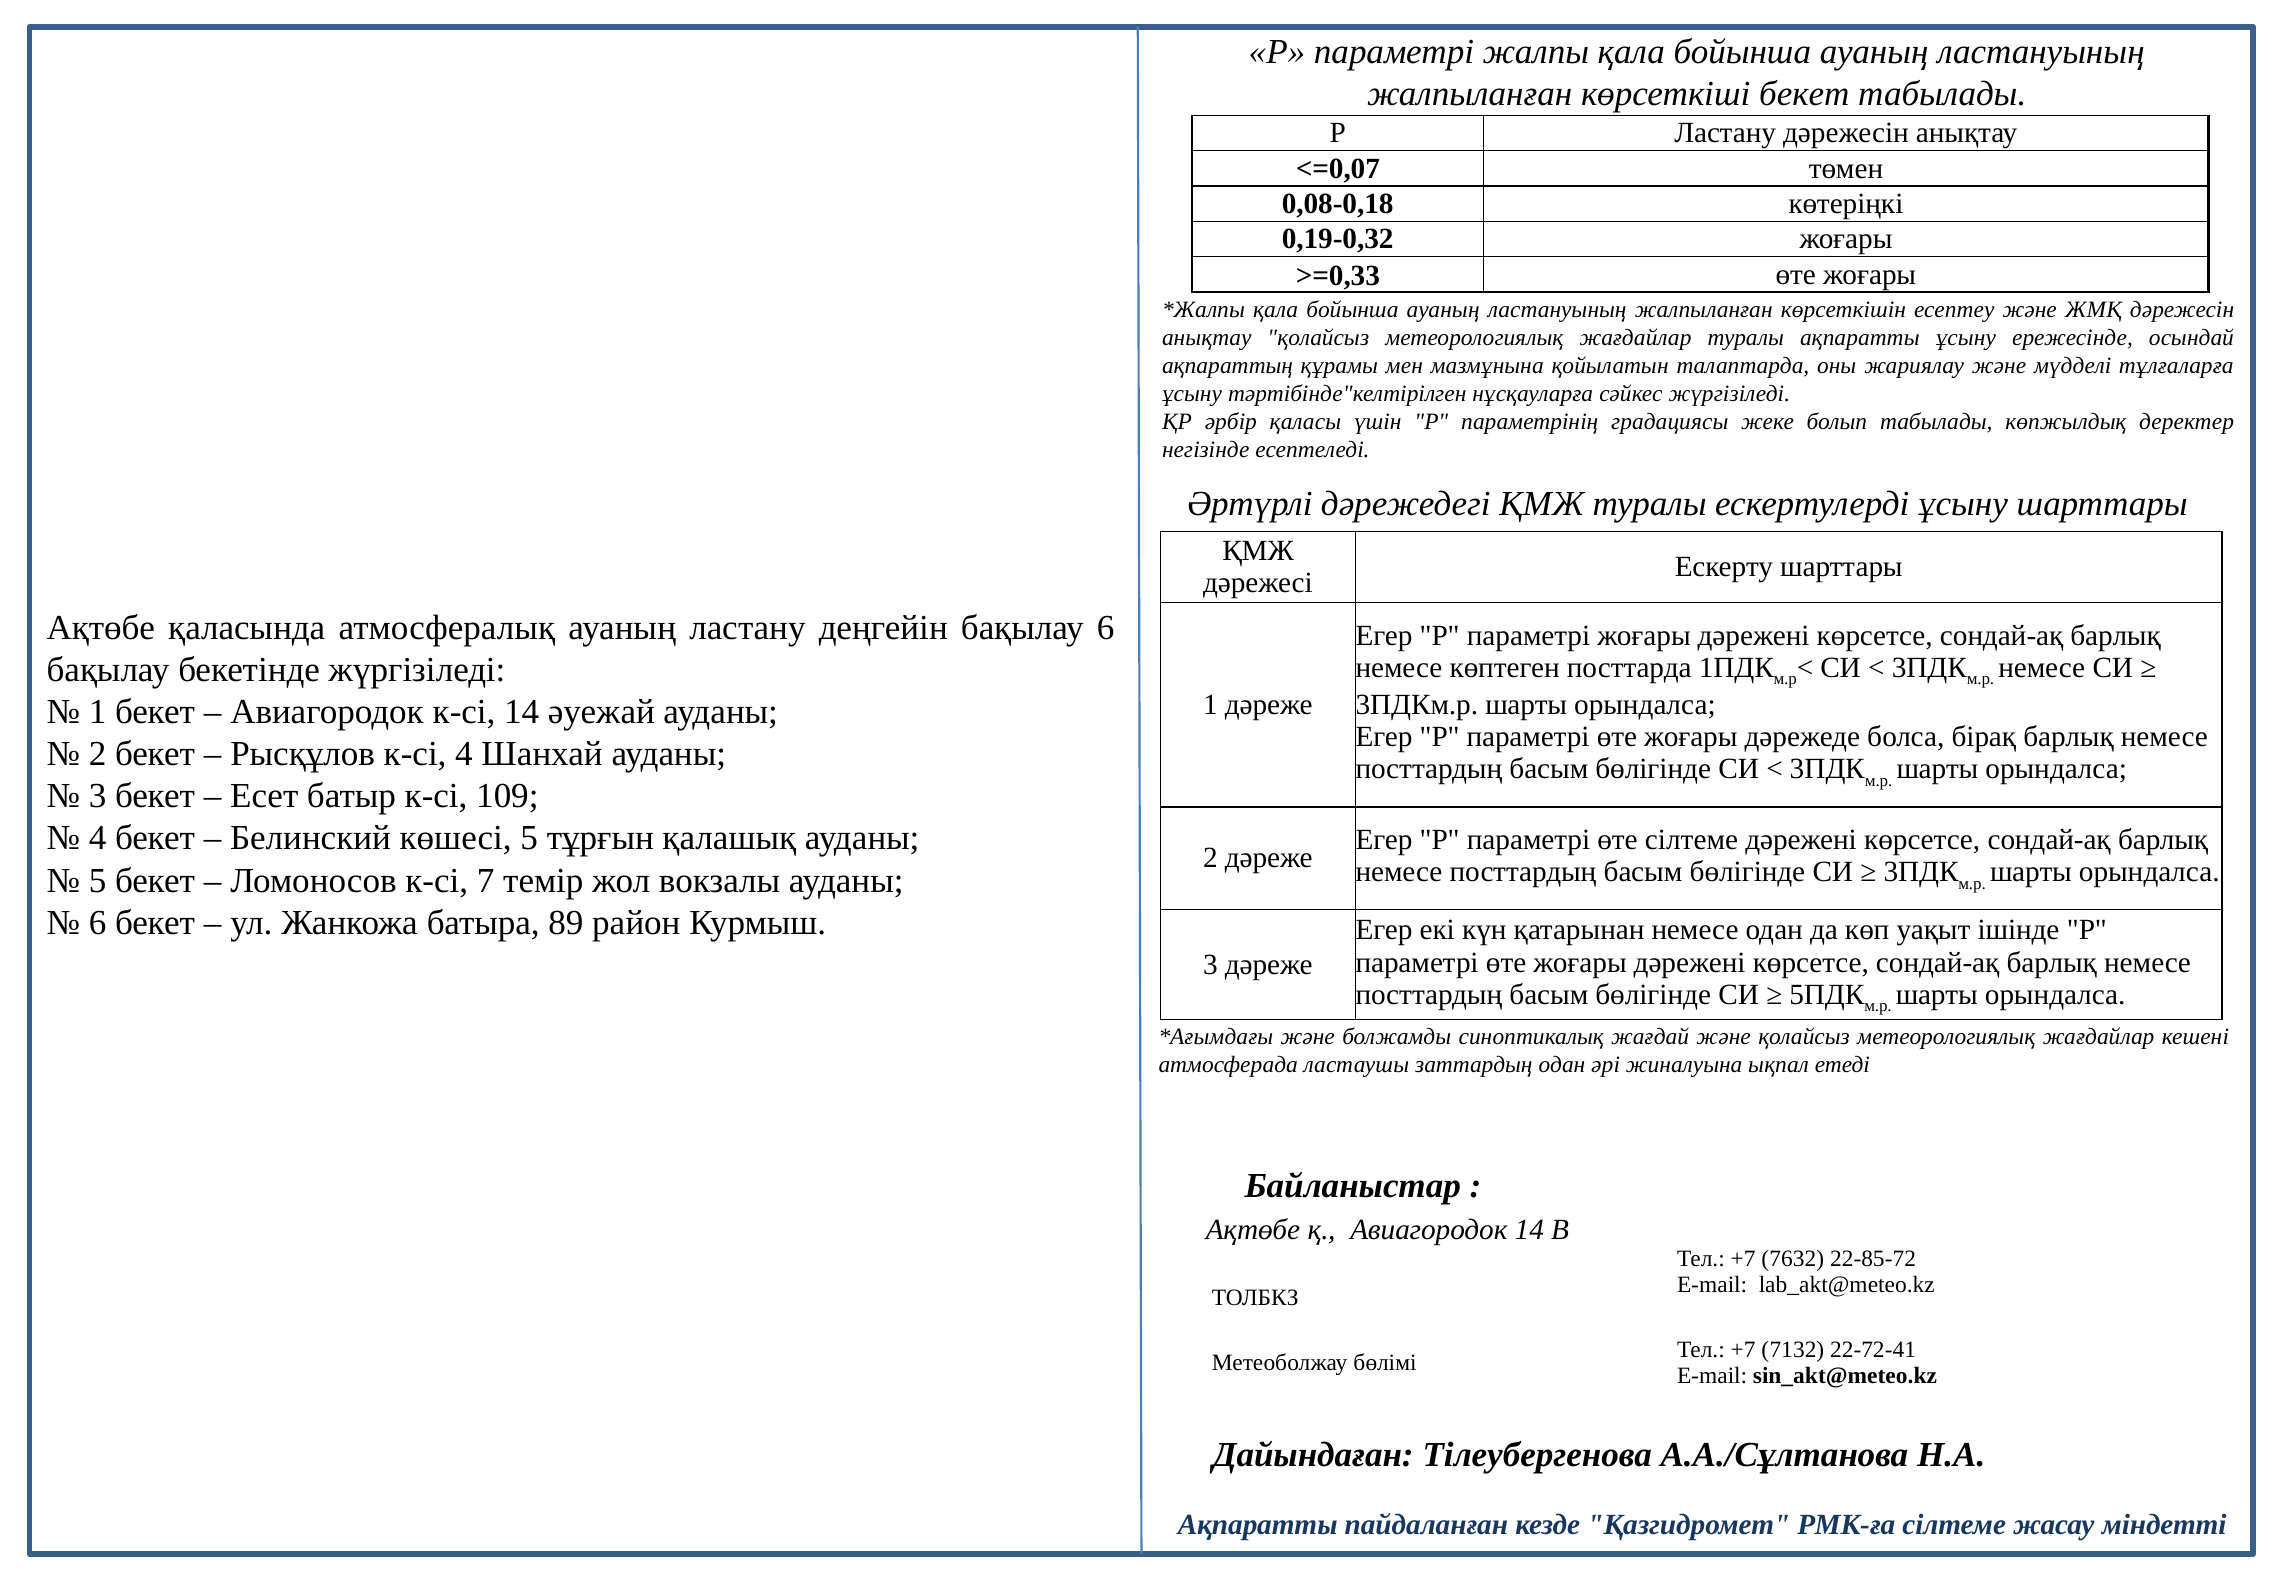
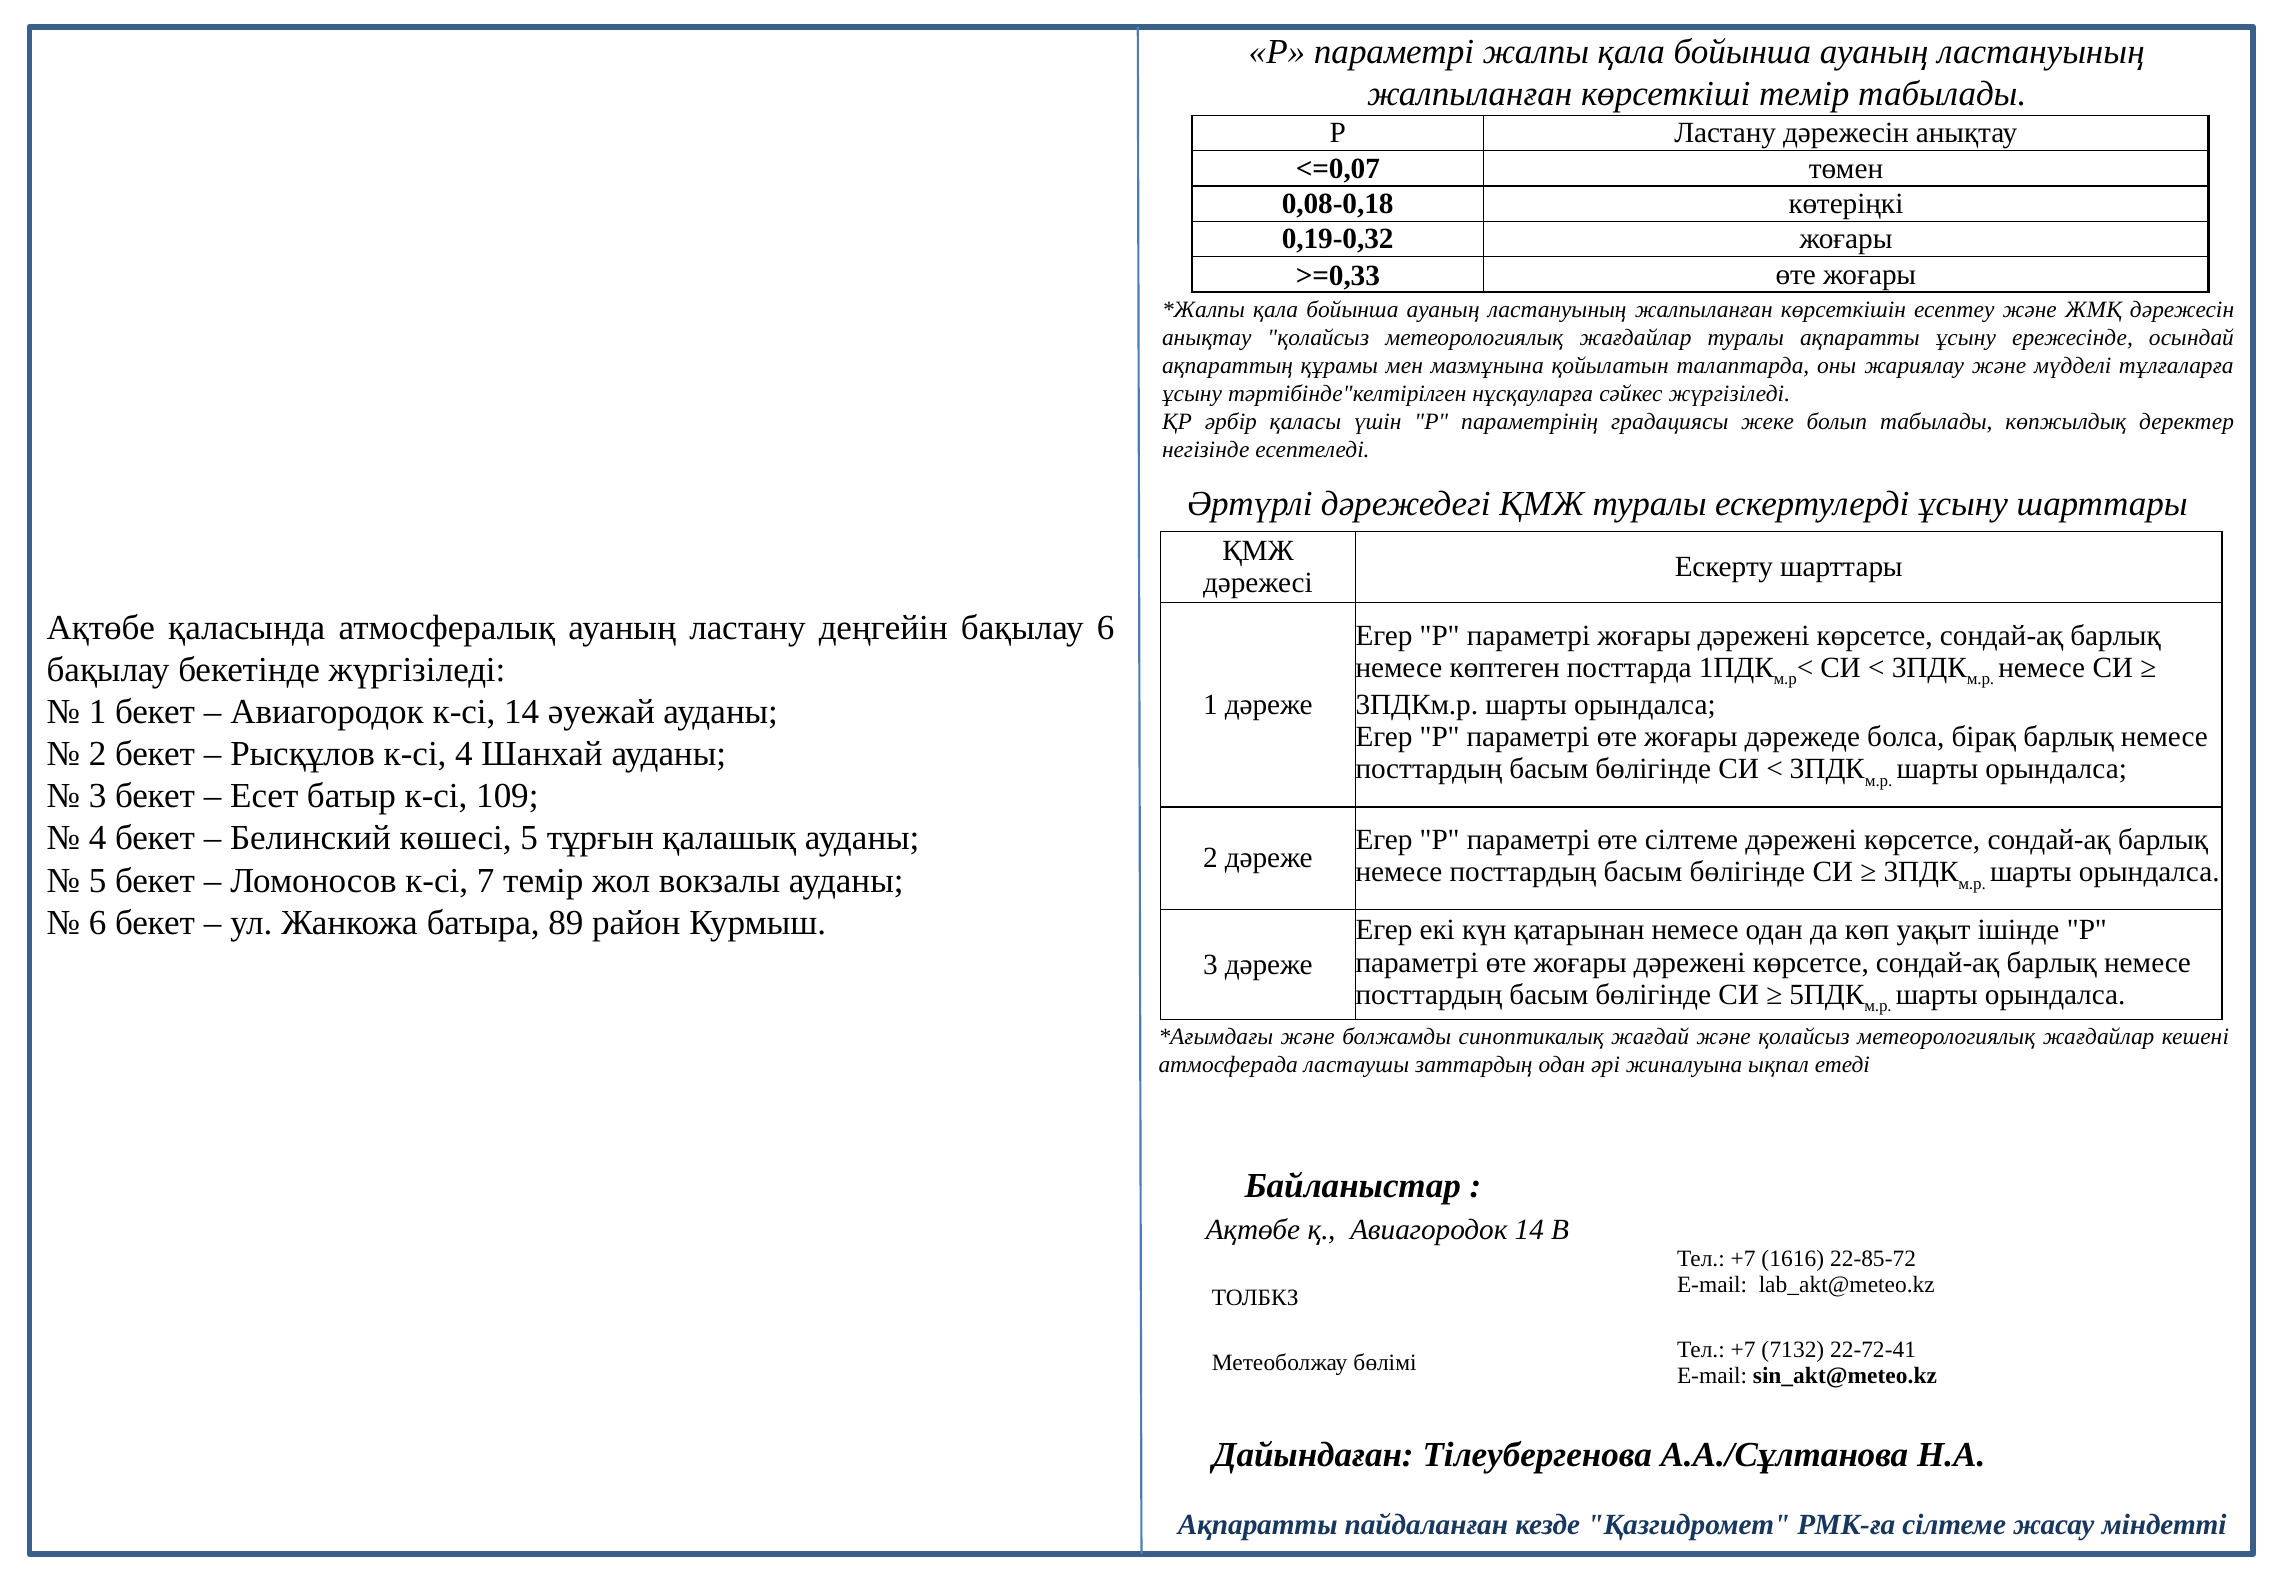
көрсеткіші бекет: бекет -> темір
7632: 7632 -> 1616
